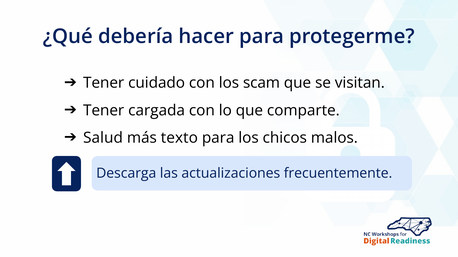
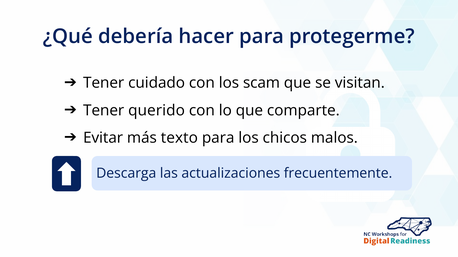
cargada: cargada -> querido
Salud: Salud -> Evitar
